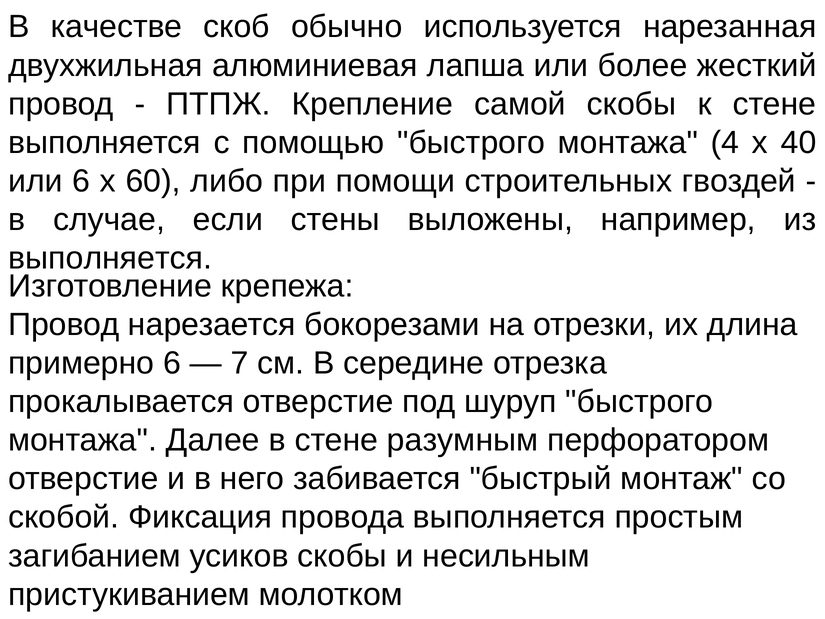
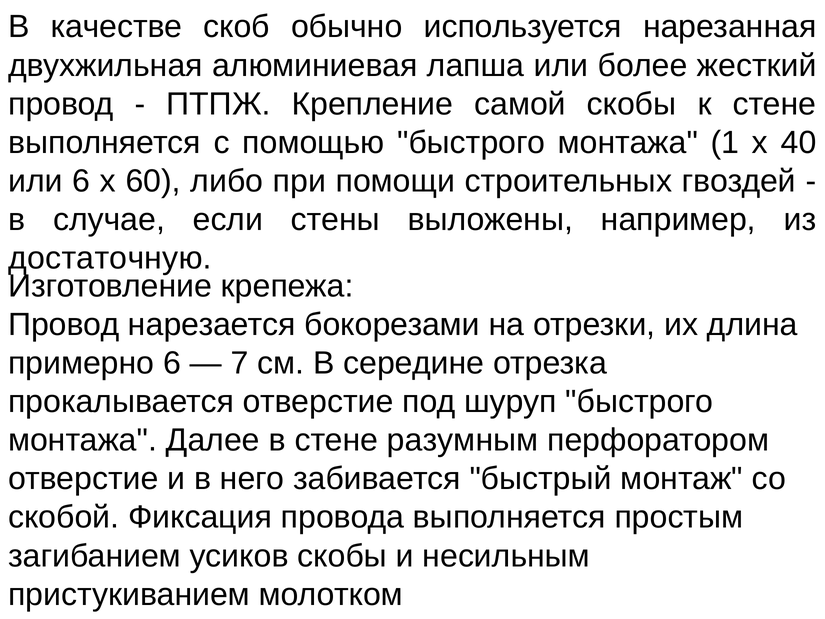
4: 4 -> 1
выполняется at (110, 258): выполняется -> достаточную
